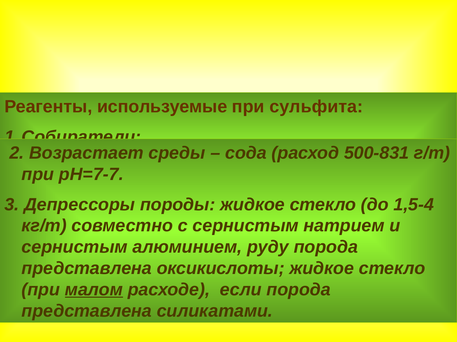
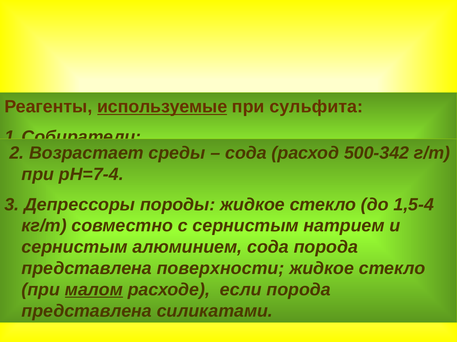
используемые underline: none -> present
500-831: 500-831 -> 500-342
рН=7-7: рН=7-7 -> рН=7-4
алюминием руду: руду -> сода
оксикислоты: оксикислоты -> поверхности
